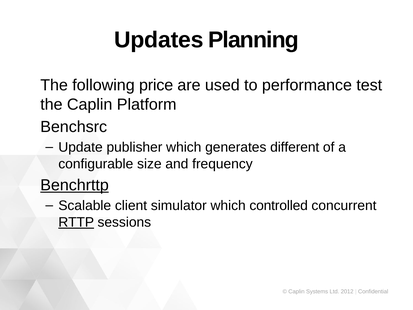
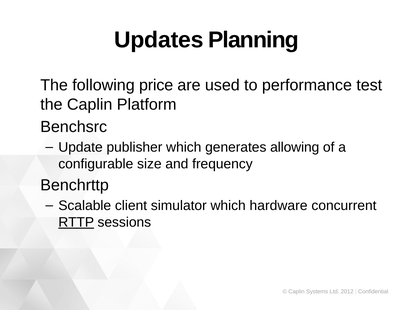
different: different -> allowing
Benchrttp underline: present -> none
controlled: controlled -> hardware
